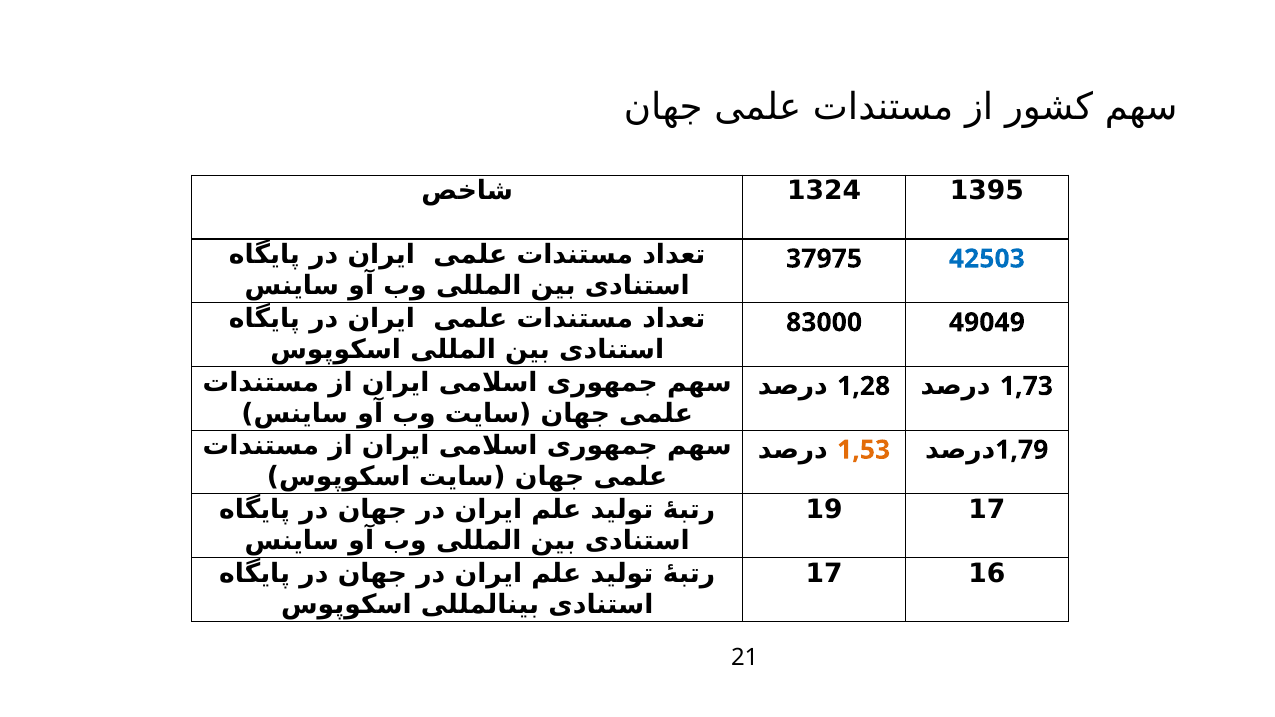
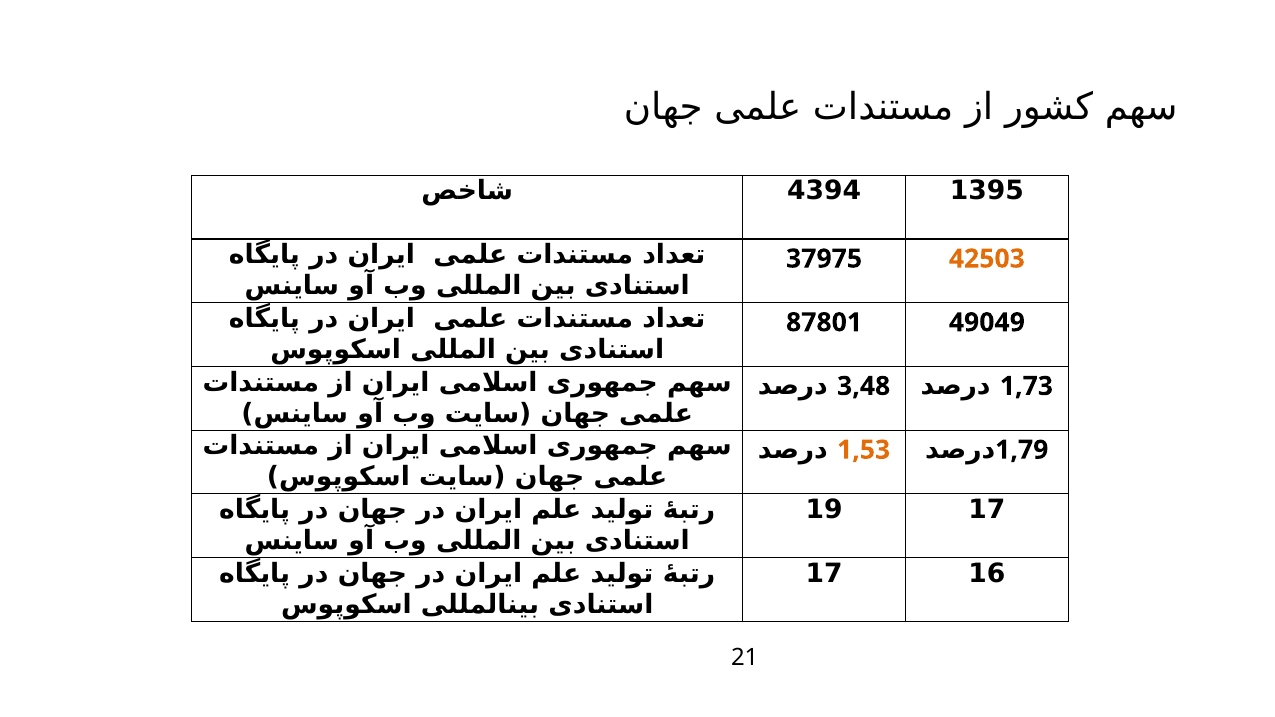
1324: 1324 -> 4394
42503 colour: blue -> orange
83000: 83000 -> 87801
1,28: 1,28 -> 3,48
